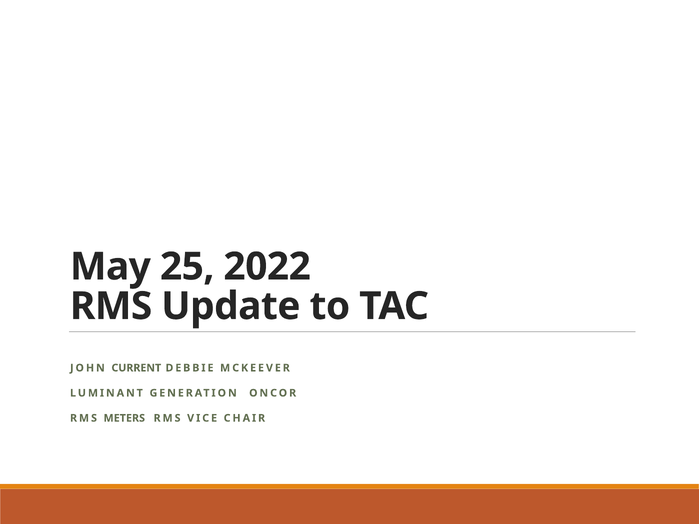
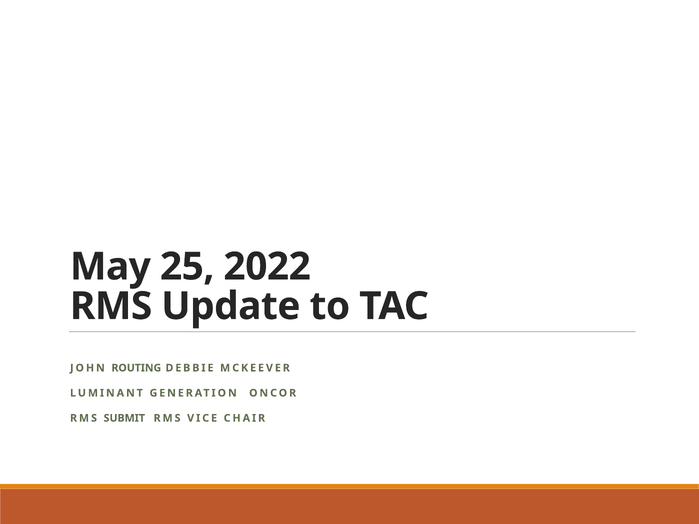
CURRENT: CURRENT -> ROUTING
METERS: METERS -> SUBMIT
